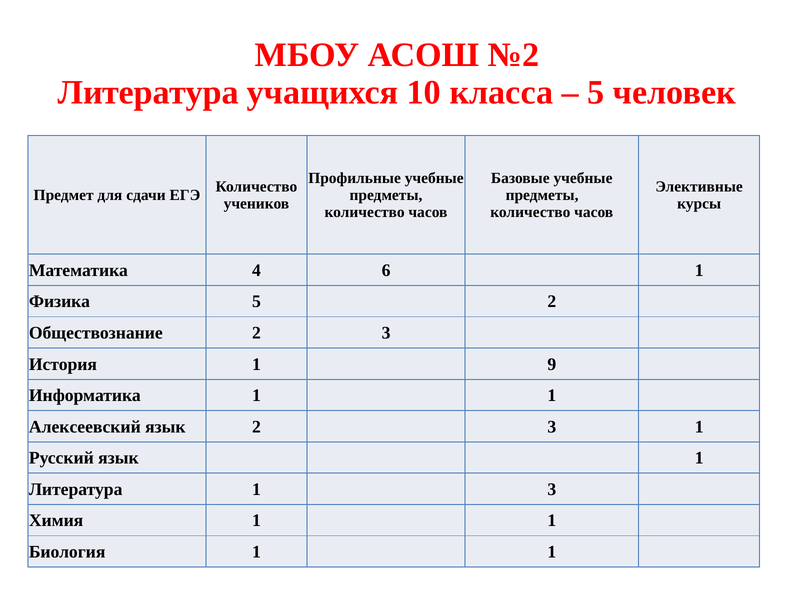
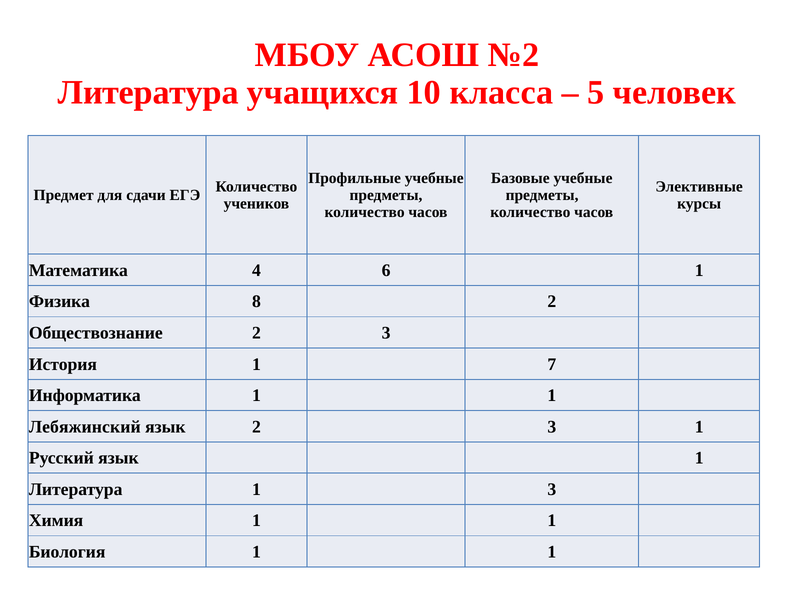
Физика 5: 5 -> 8
9: 9 -> 7
Алексеевский: Алексеевский -> Лебяжинский
